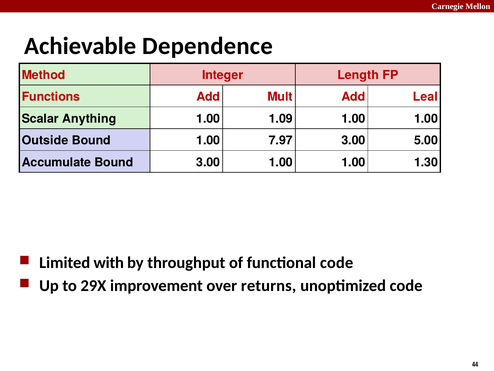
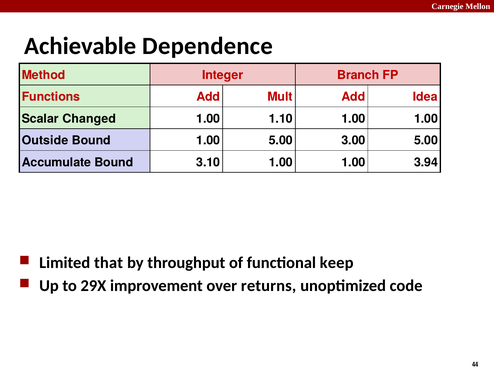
Length: Length -> Branch
Leal: Leal -> Idea
Anything: Anything -> Changed
1.09: 1.09 -> 1.10
1.00 7.97: 7.97 -> 5.00
Bound 3.00: 3.00 -> 3.10
1.30: 1.30 -> 3.94
with: with -> that
functional code: code -> keep
